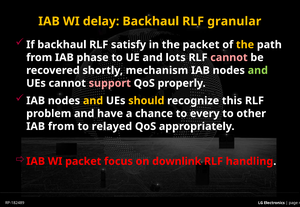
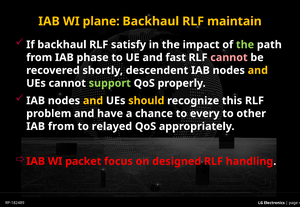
delay: delay -> plane
granular: granular -> maintain
the packet: packet -> impact
the at (245, 45) colour: yellow -> light green
lots: lots -> fast
mechanism: mechanism -> descendent
and at (258, 71) colour: light green -> yellow
support colour: pink -> light green
downlink: downlink -> designed
